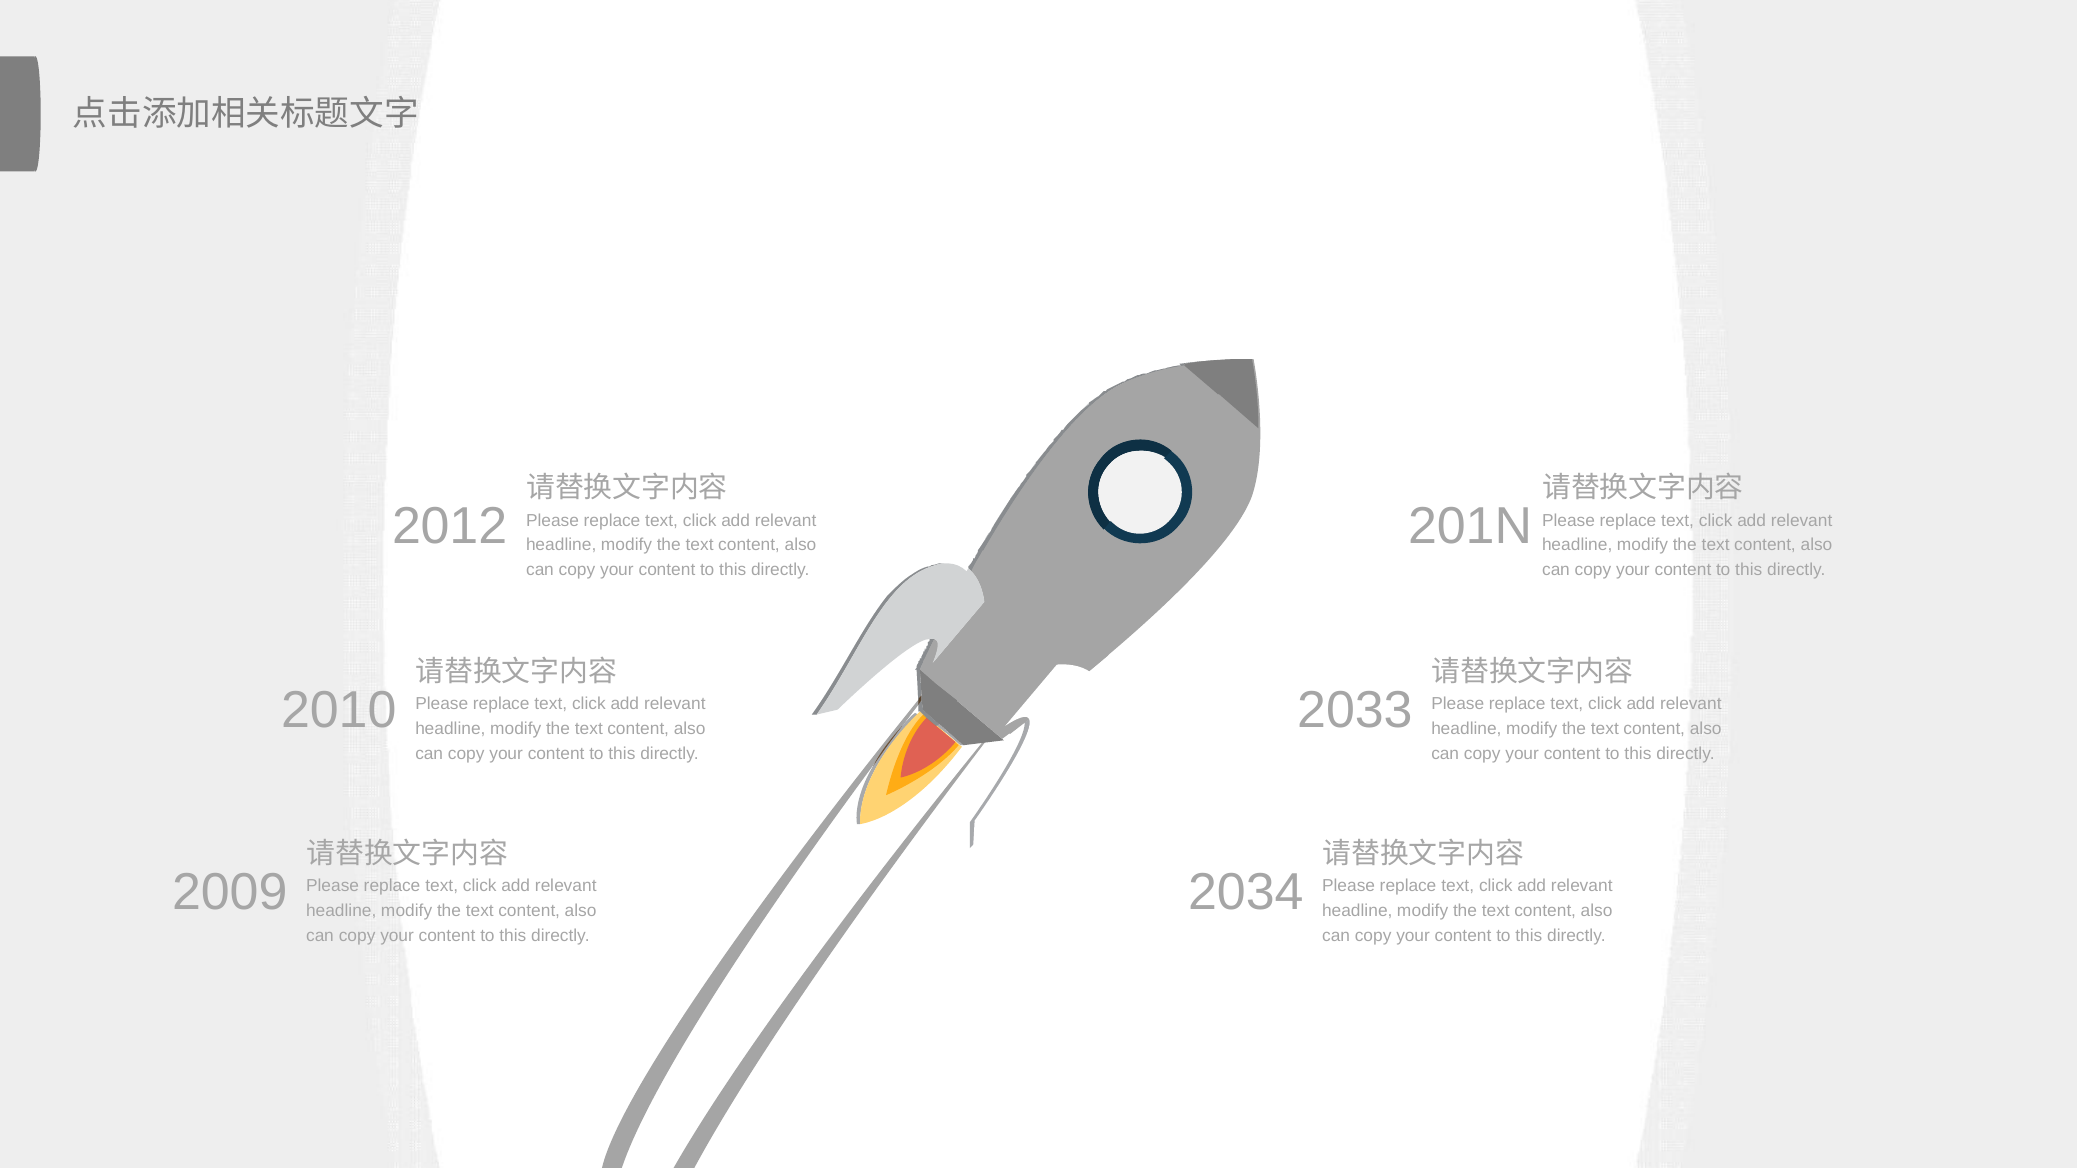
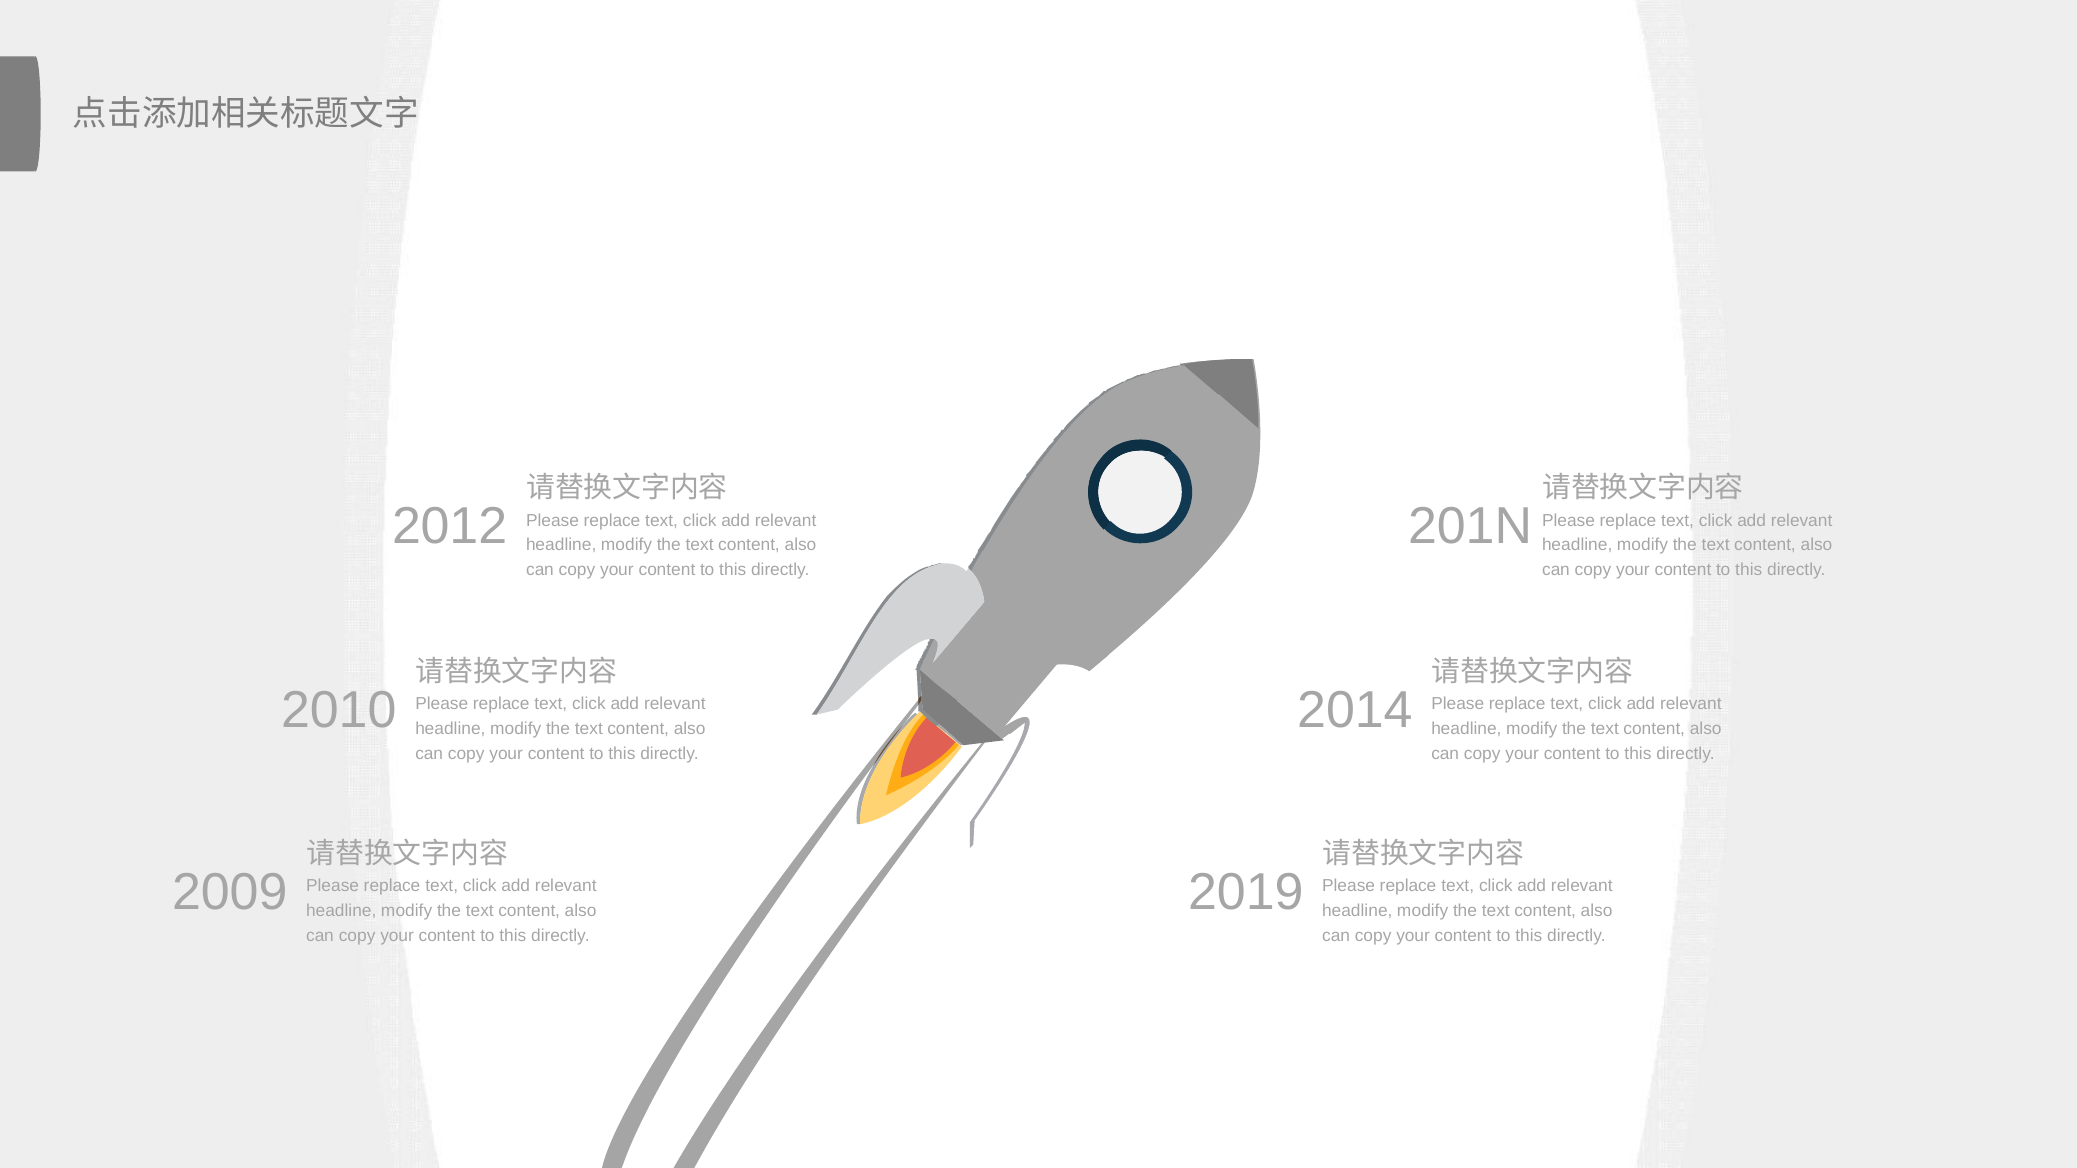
2033: 2033 -> 2014
2034: 2034 -> 2019
